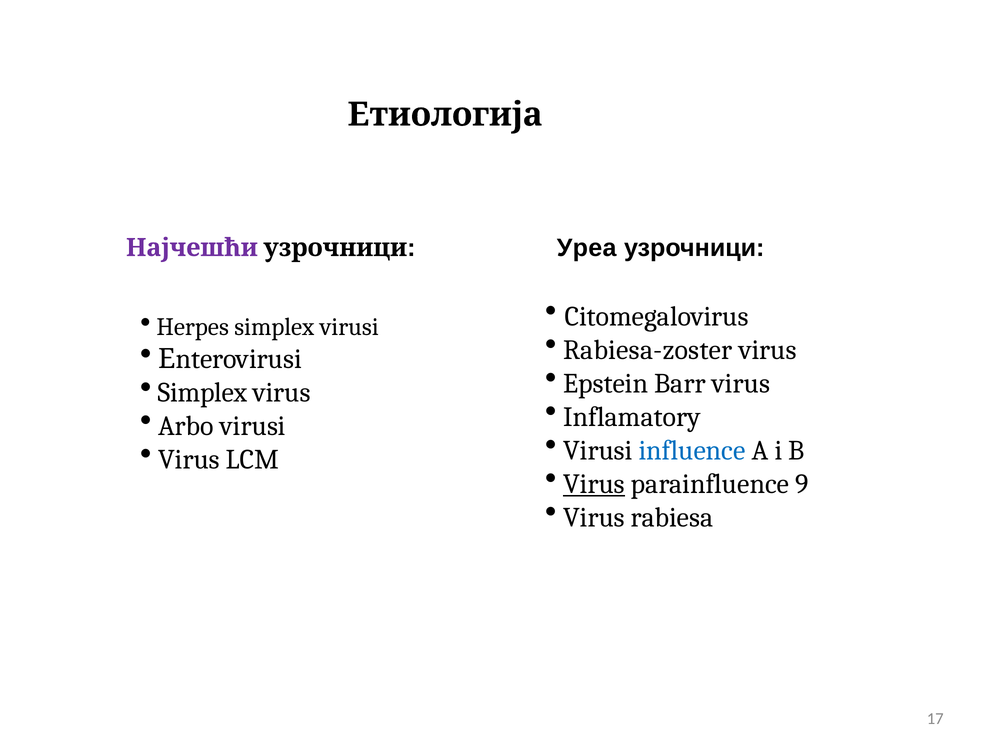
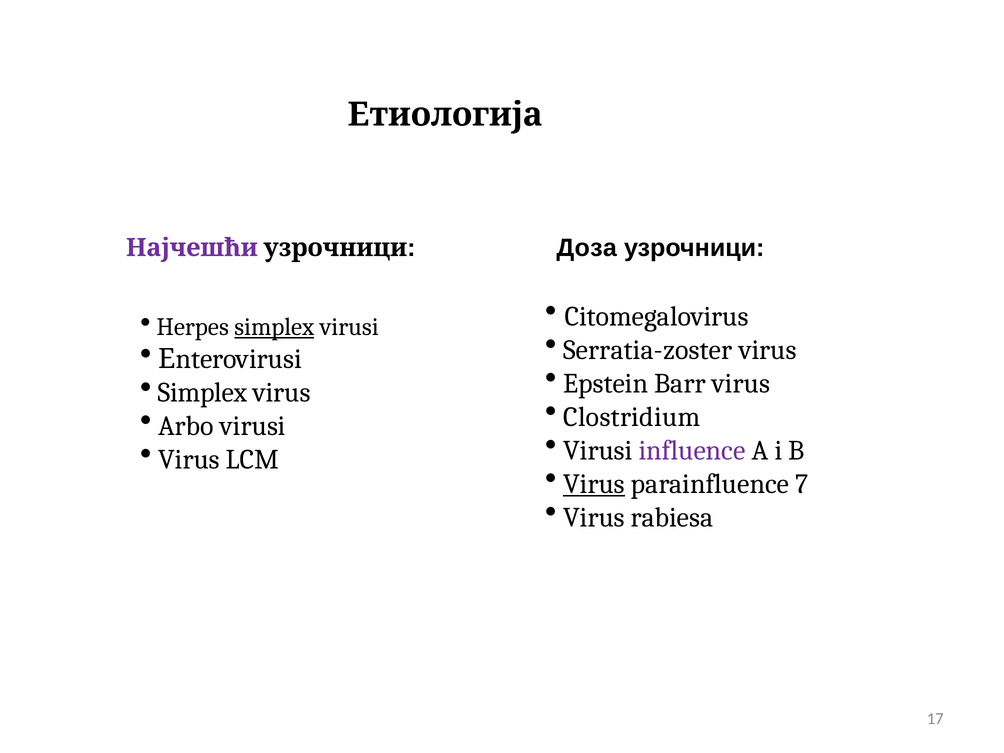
Уреа: Уреа -> Доза
simplex at (274, 327) underline: none -> present
Rabiesa-zoster: Rabiesa-zoster -> Serratia-zoster
Inflamatory: Inflamatory -> Clostridium
influence colour: blue -> purple
9: 9 -> 7
